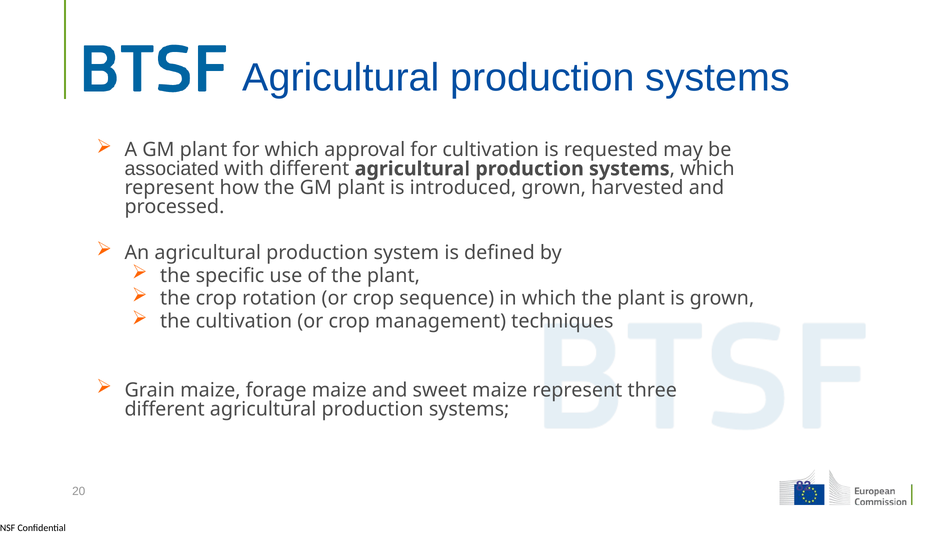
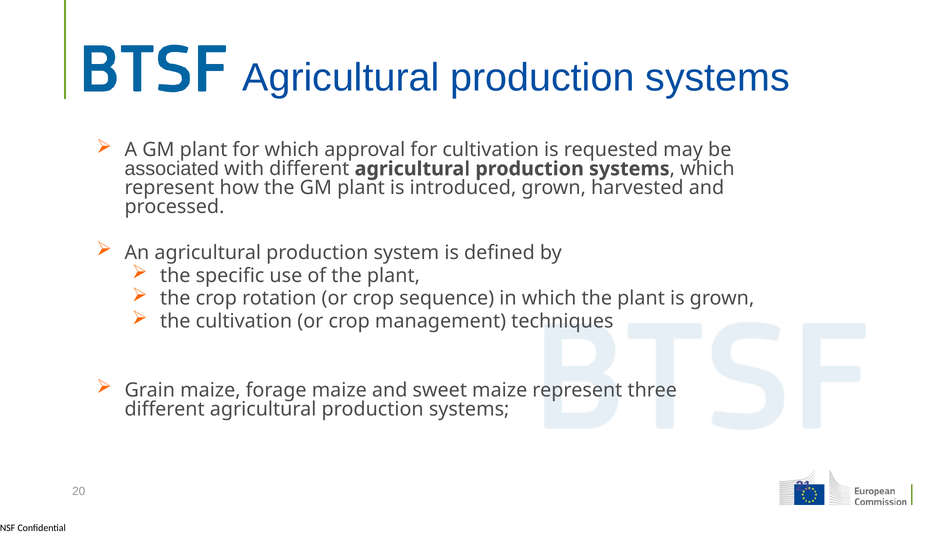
82: 82 -> 21
